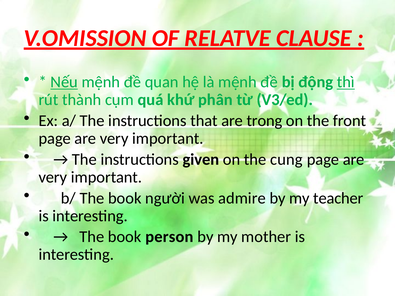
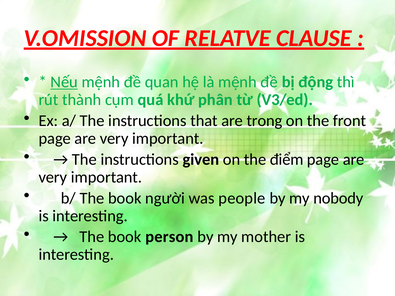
thì underline: present -> none
cung: cung -> điểm
admire: admire -> people
teacher: teacher -> nobody
